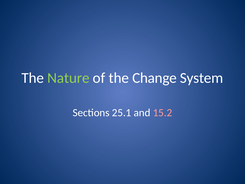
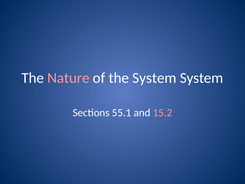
Nature colour: light green -> pink
the Change: Change -> System
25.1: 25.1 -> 55.1
